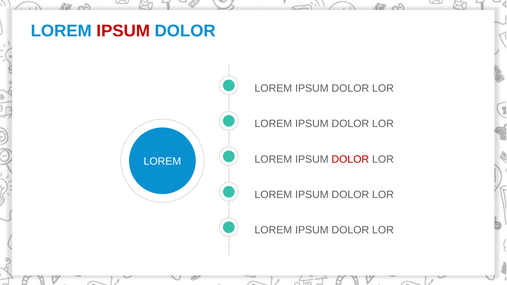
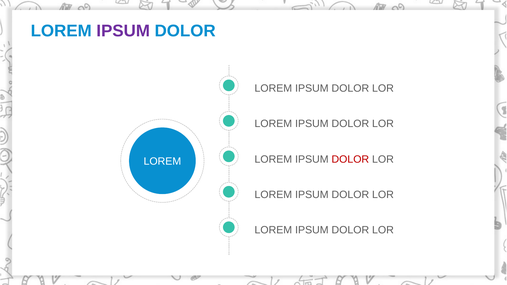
IPSUM at (123, 31) colour: red -> purple
